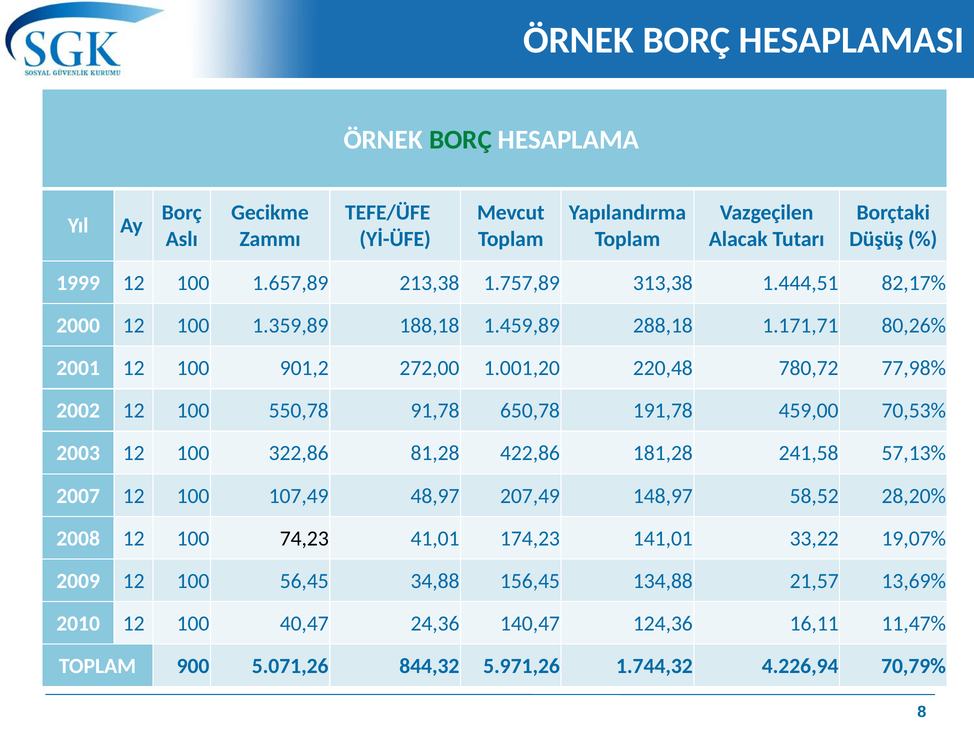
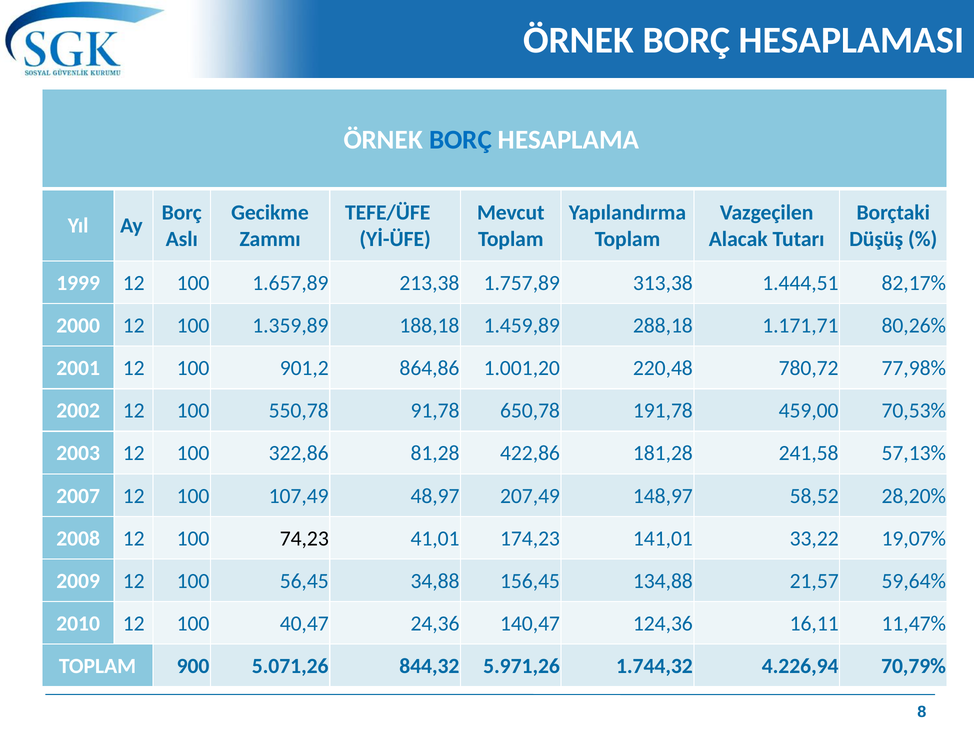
BORÇ at (460, 140) colour: green -> blue
272,00: 272,00 -> 864,86
13,69%: 13,69% -> 59,64%
